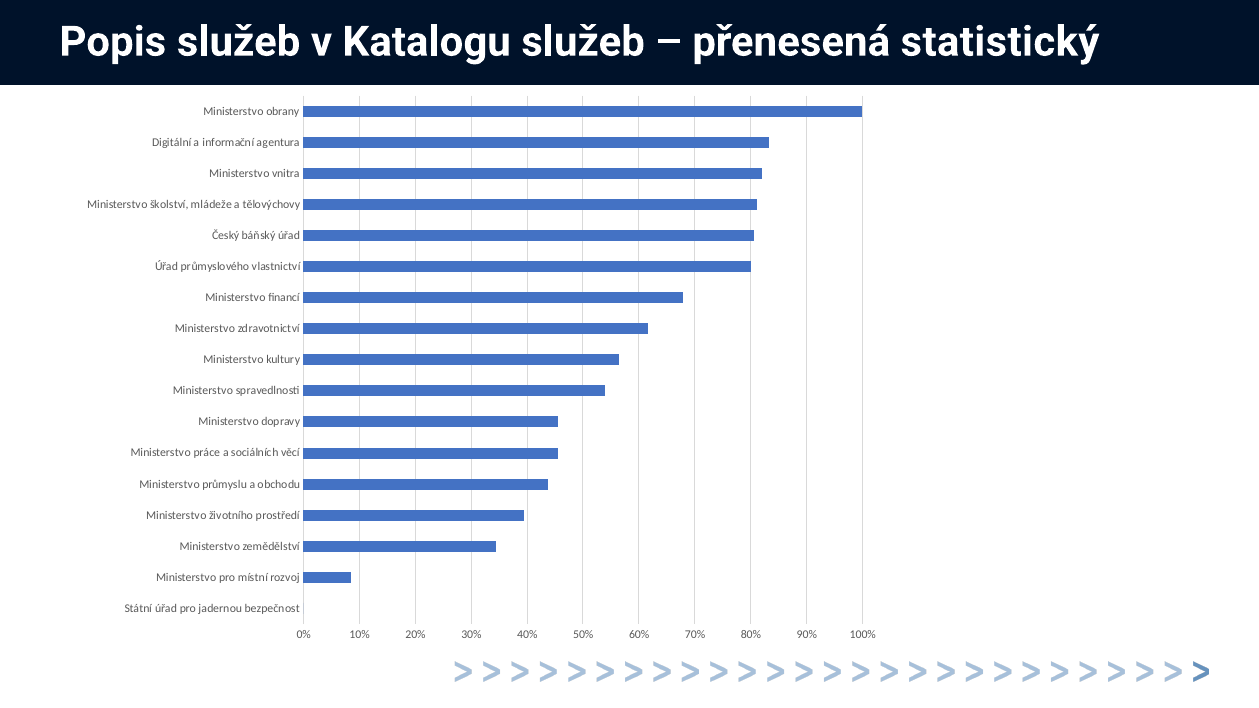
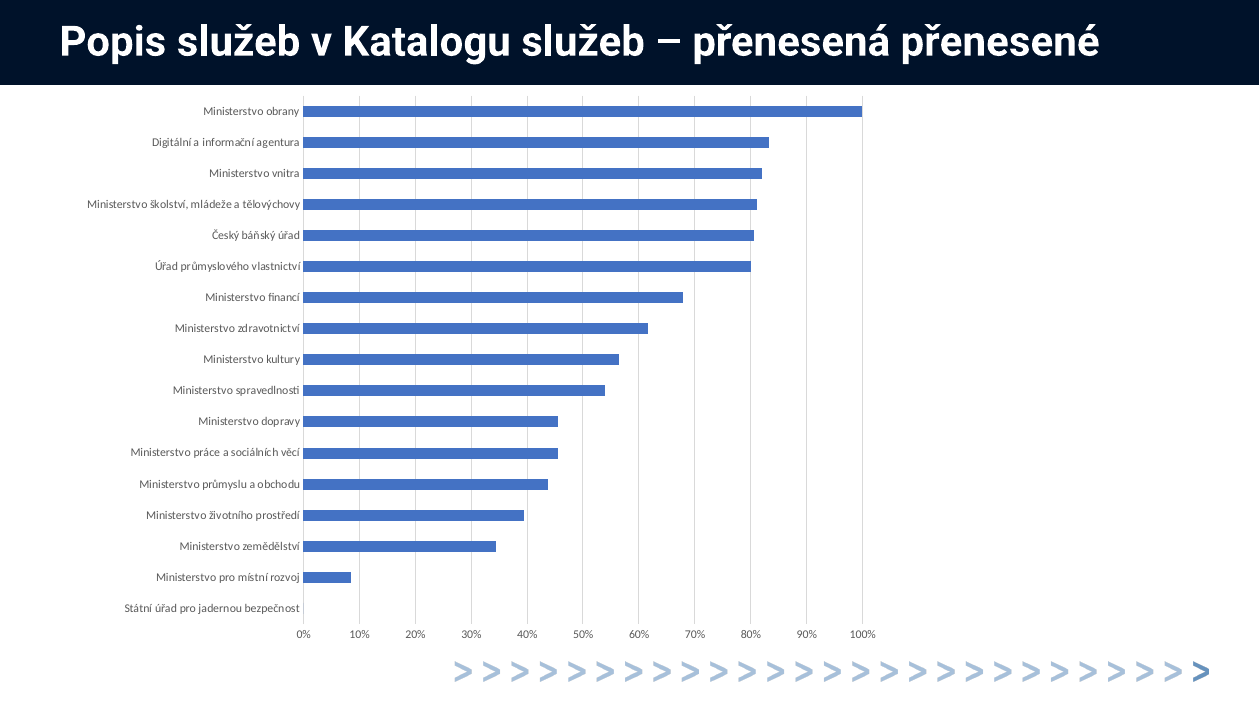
statistický: statistický -> přenesené
